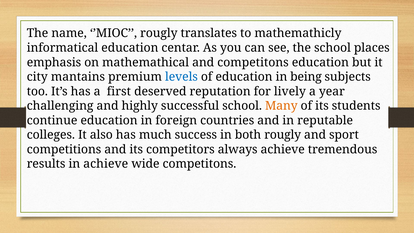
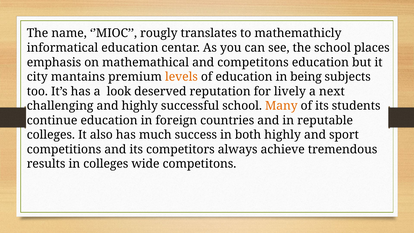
levels colour: blue -> orange
first: first -> look
year: year -> next
both rougly: rougly -> highly
in achieve: achieve -> colleges
